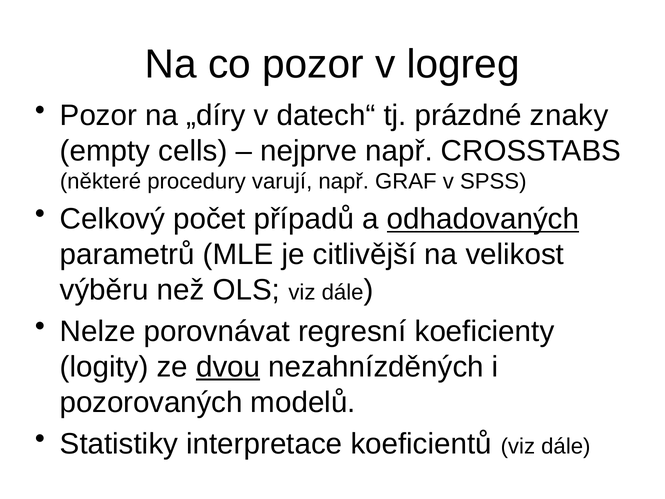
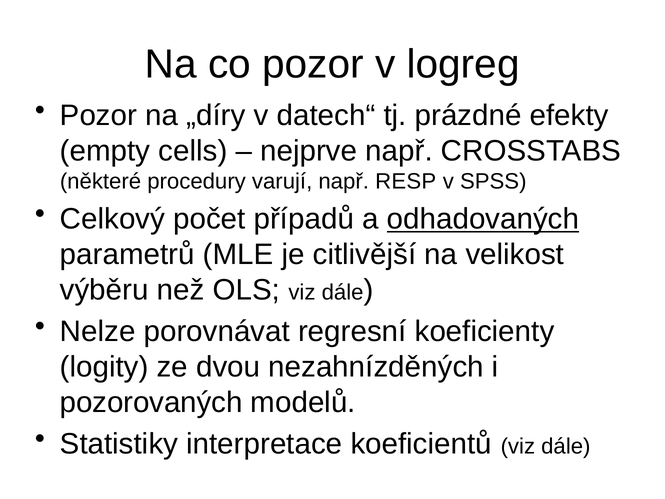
znaky: znaky -> efekty
GRAF: GRAF -> RESP
dvou underline: present -> none
